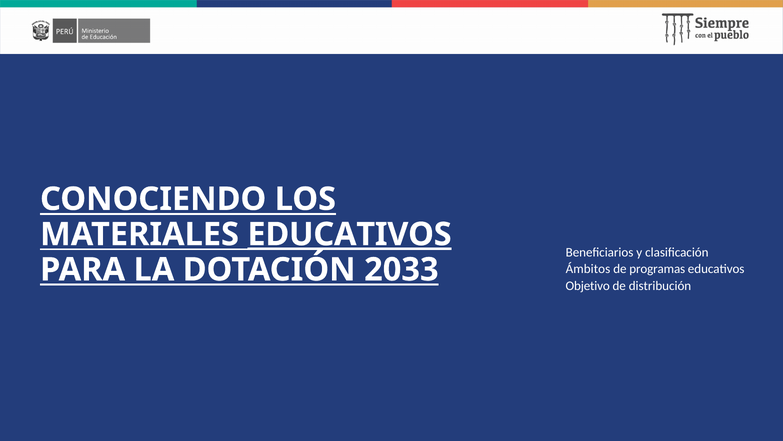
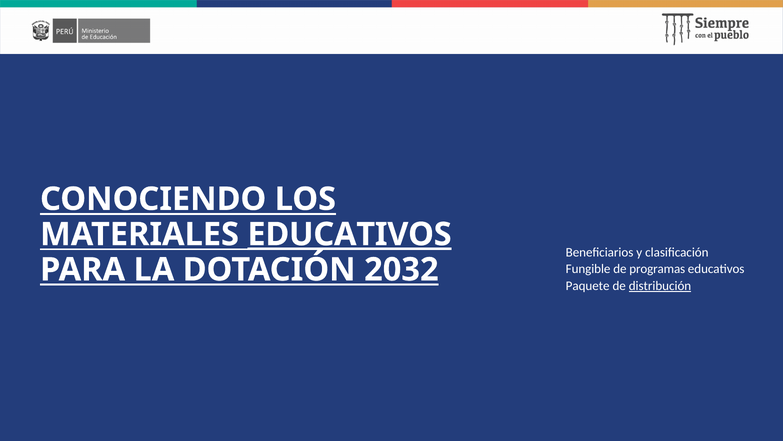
Ámbitos: Ámbitos -> Fungible
2033: 2033 -> 2032
Objetivo: Objetivo -> Paquete
distribución underline: none -> present
